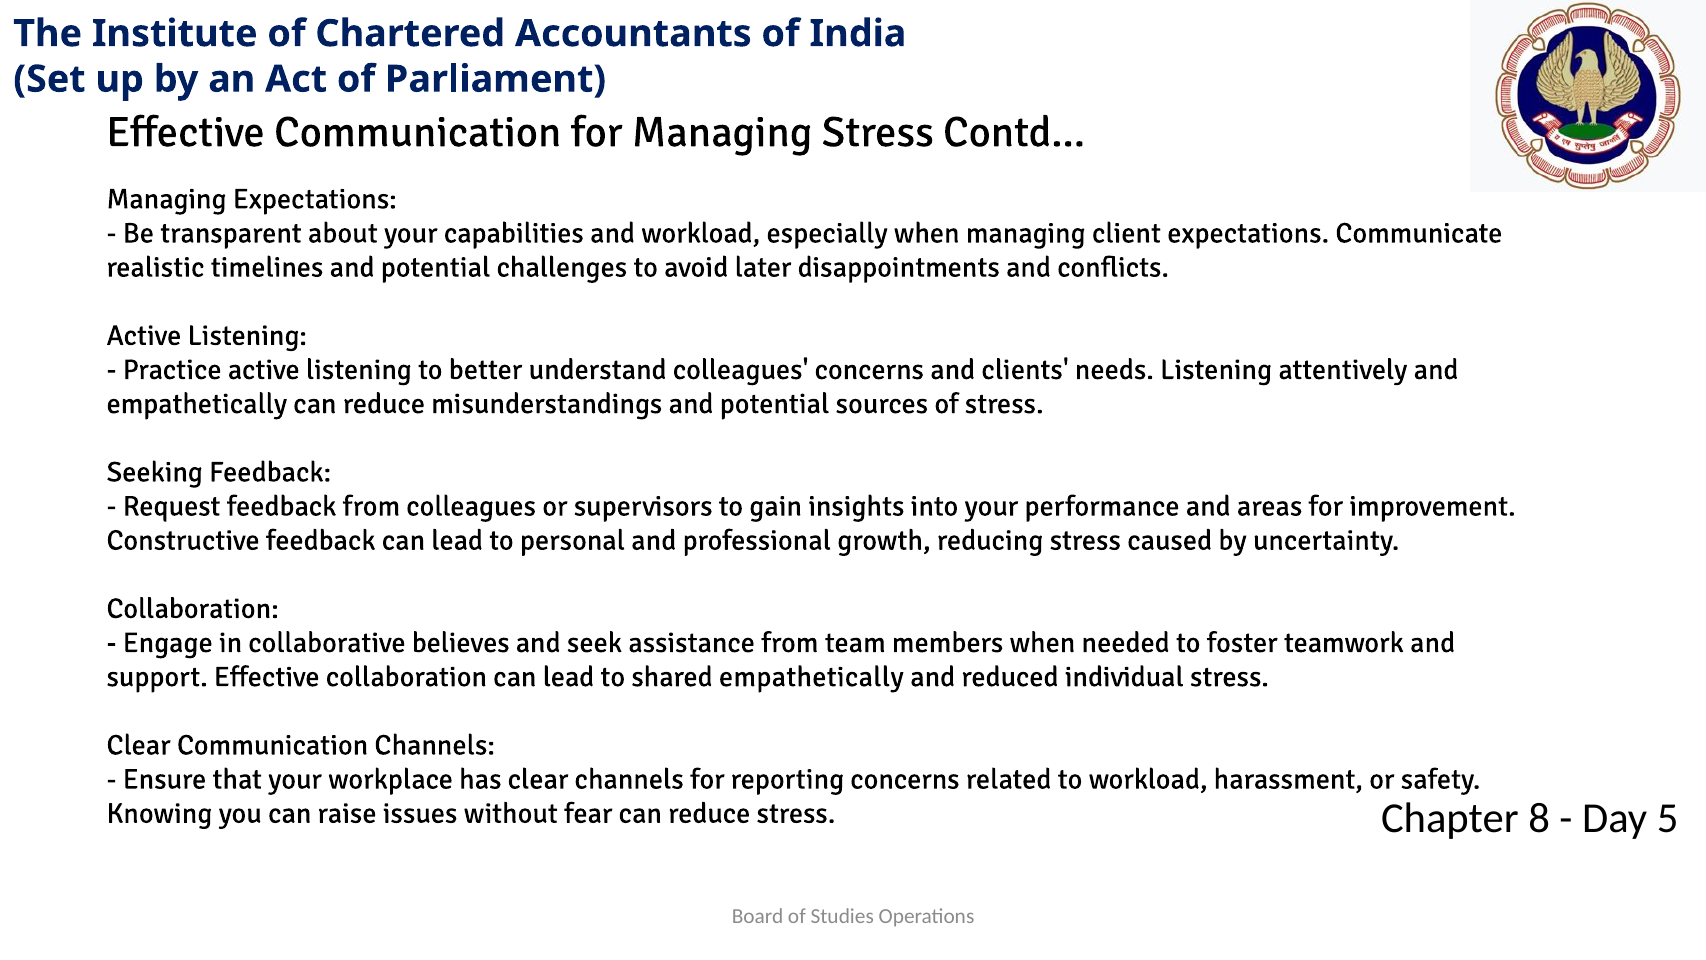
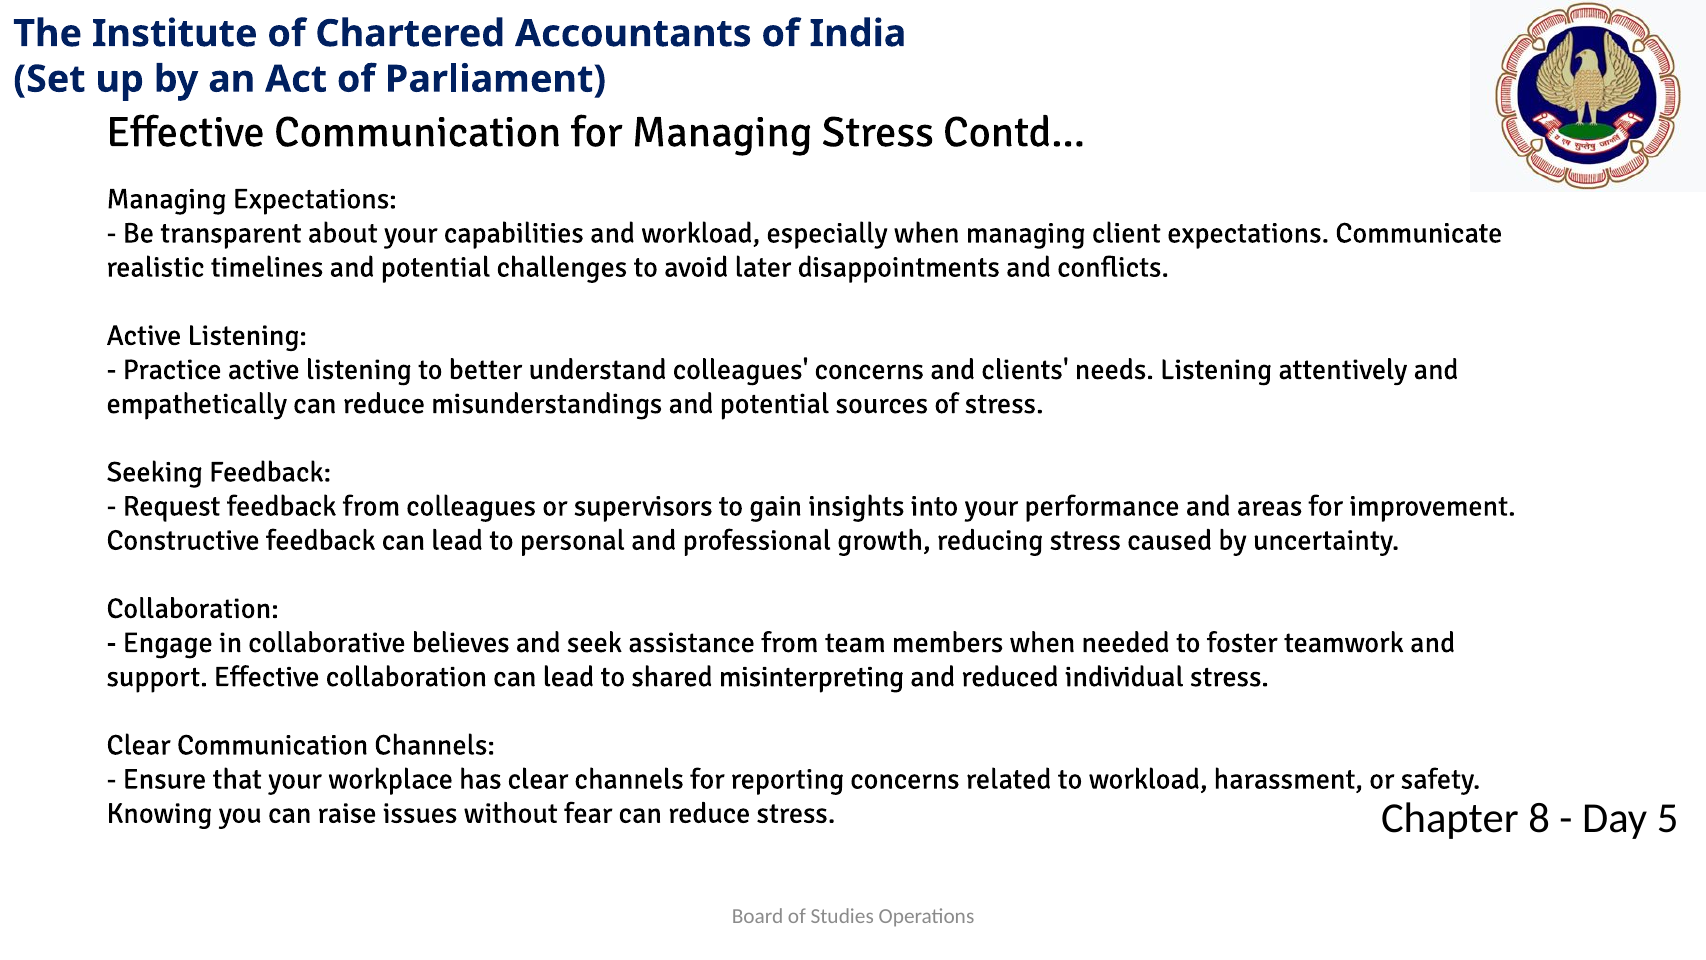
shared empathetically: empathetically -> misinterpreting
